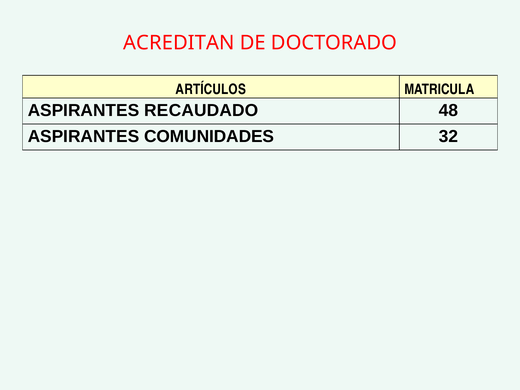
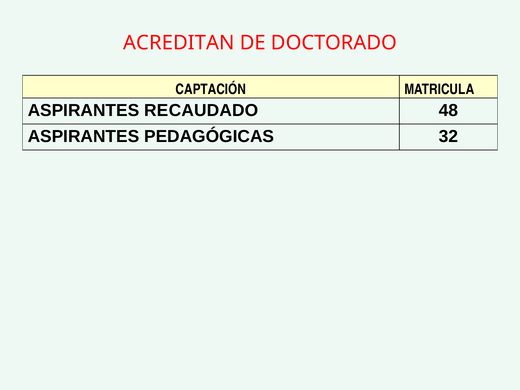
ARTÍCULOS: ARTÍCULOS -> CAPTACIÓN
COMUNIDADES: COMUNIDADES -> PEDAGÓGICAS
